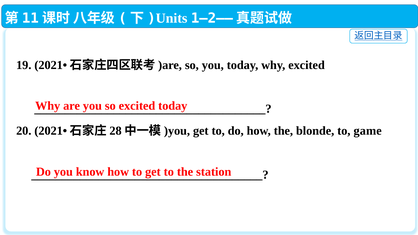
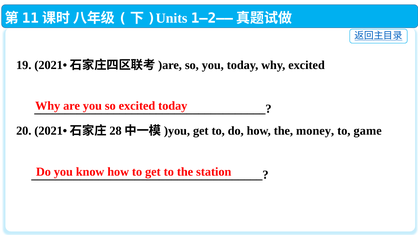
blonde: blonde -> money
